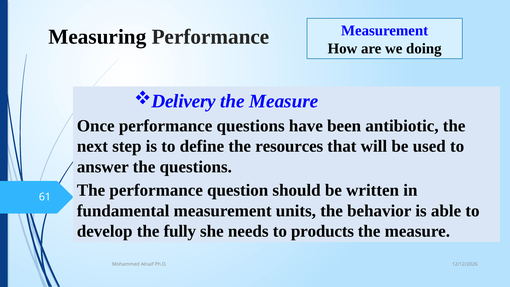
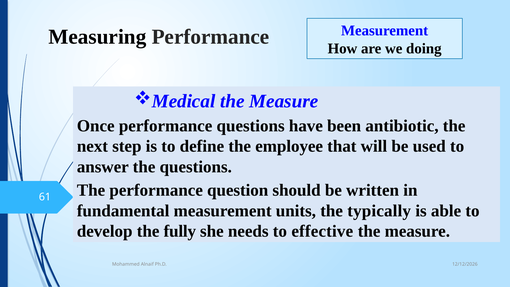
Delivery: Delivery -> Medical
resources: resources -> employee
behavior: behavior -> typically
products: products -> effective
